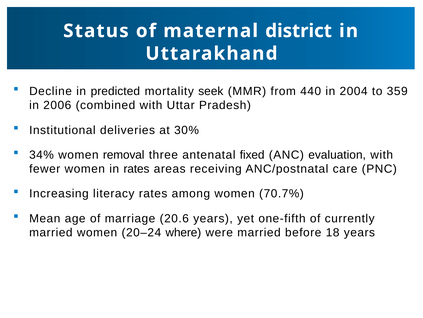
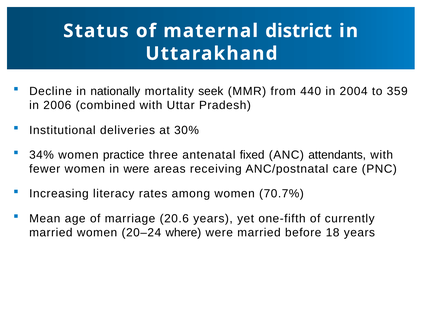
predicted: predicted -> nationally
removal: removal -> practice
evaluation: evaluation -> attendants
in rates: rates -> were
